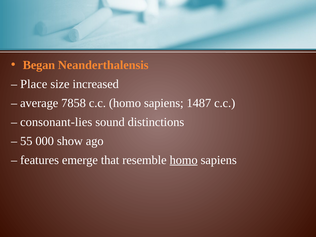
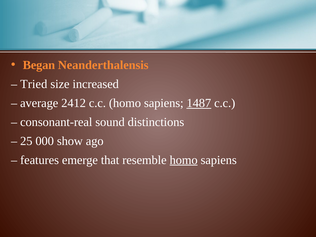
Place: Place -> Tried
7858: 7858 -> 2412
1487 underline: none -> present
consonant-lies: consonant-lies -> consonant-real
55: 55 -> 25
